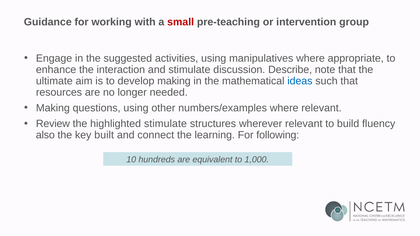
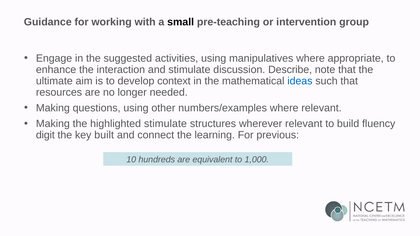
small colour: red -> black
develop making: making -> context
Review at (53, 124): Review -> Making
also: also -> digit
following: following -> previous
